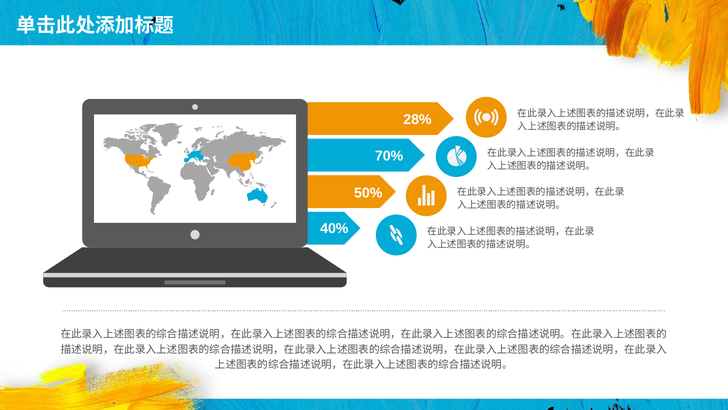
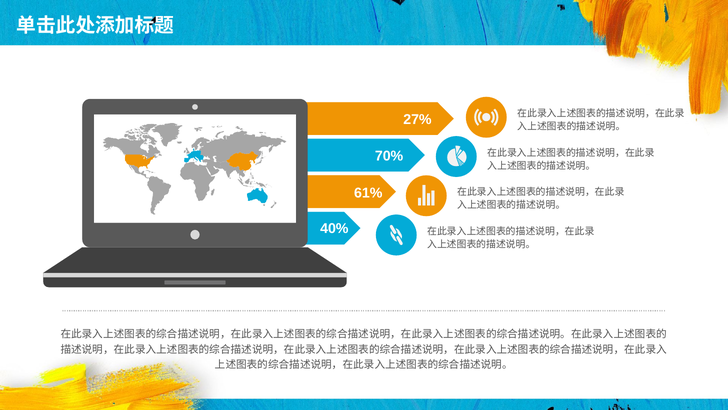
28%: 28% -> 27%
50%: 50% -> 61%
